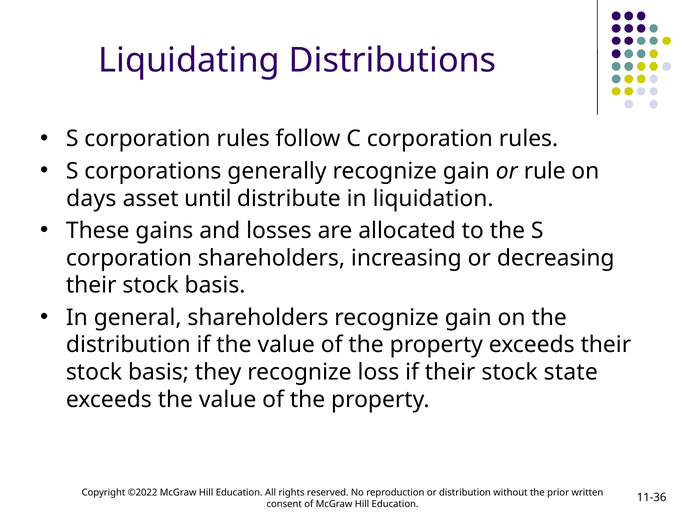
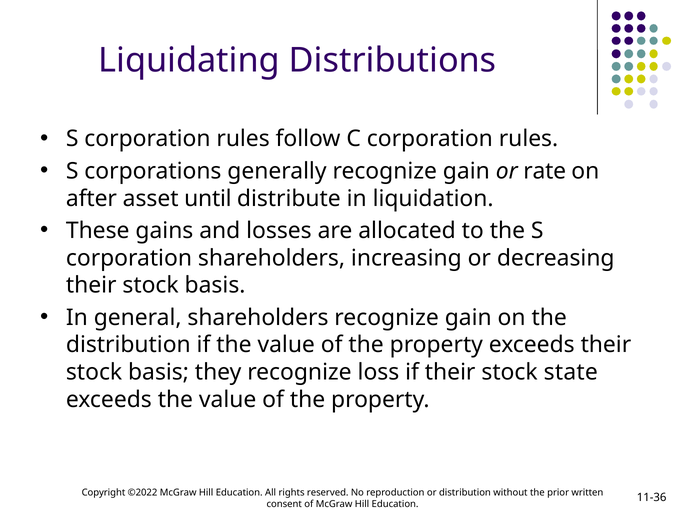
rule: rule -> rate
days: days -> after
